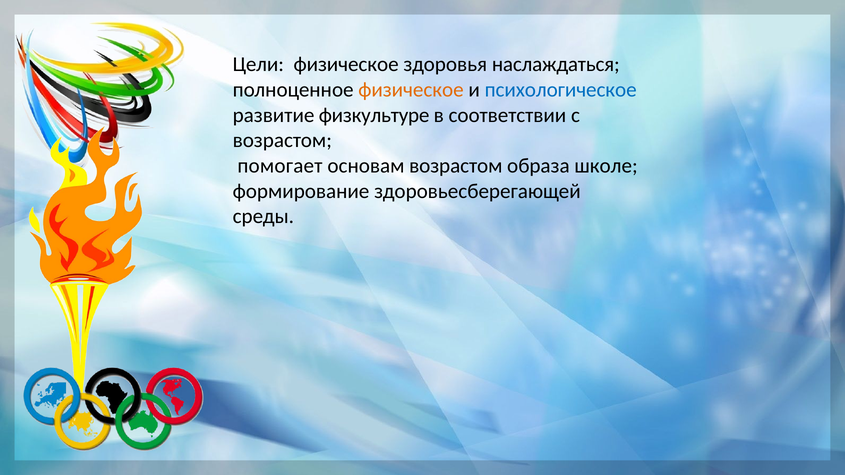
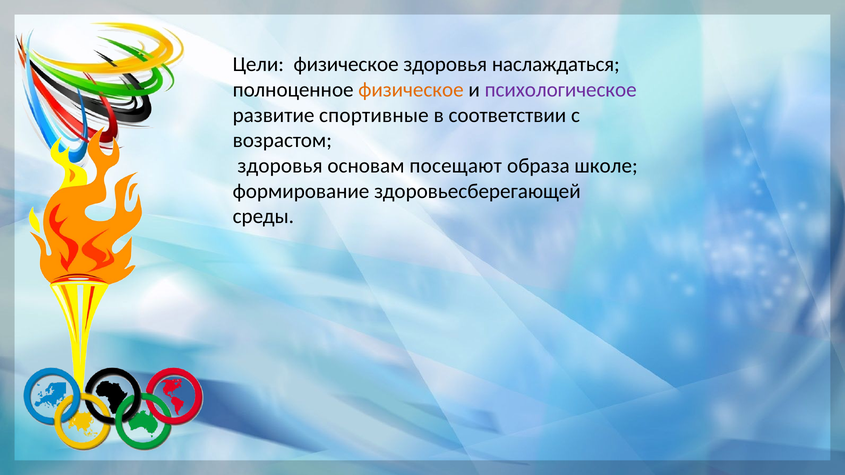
психологическое colour: blue -> purple
физкультуре: физкультуре -> спортивные
помогает at (280, 166): помогает -> здоровья
основам возрастом: возрастом -> посещают
